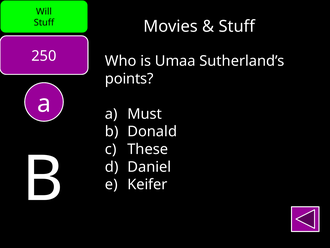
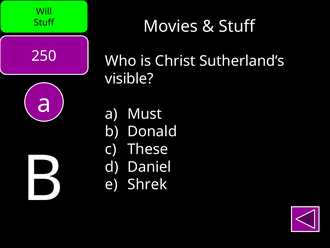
Umaa: Umaa -> Christ
points: points -> visible
Keifer: Keifer -> Shrek
